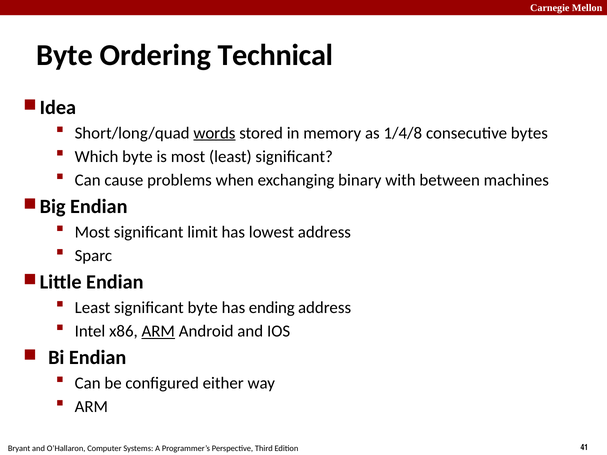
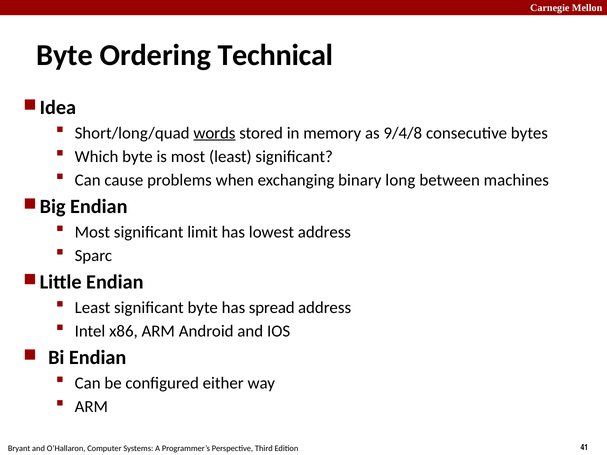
1/4/8: 1/4/8 -> 9/4/8
with: with -> long
ending: ending -> spread
ARM at (158, 331) underline: present -> none
